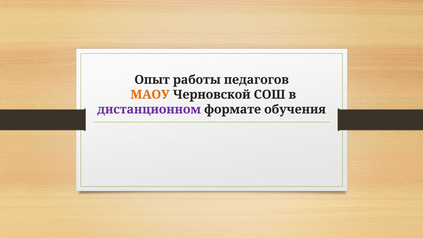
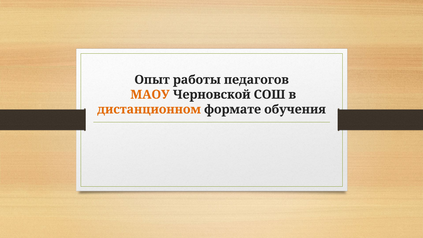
дистанционном colour: purple -> orange
